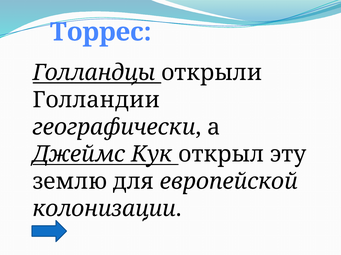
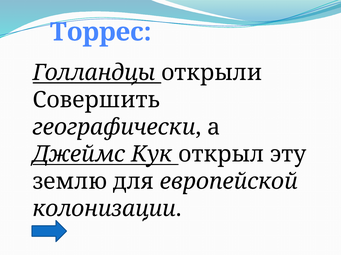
Голландии: Голландии -> Совершить
